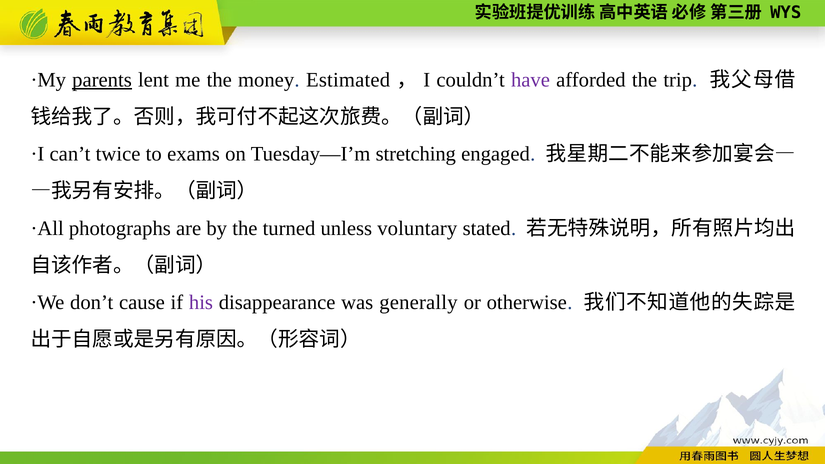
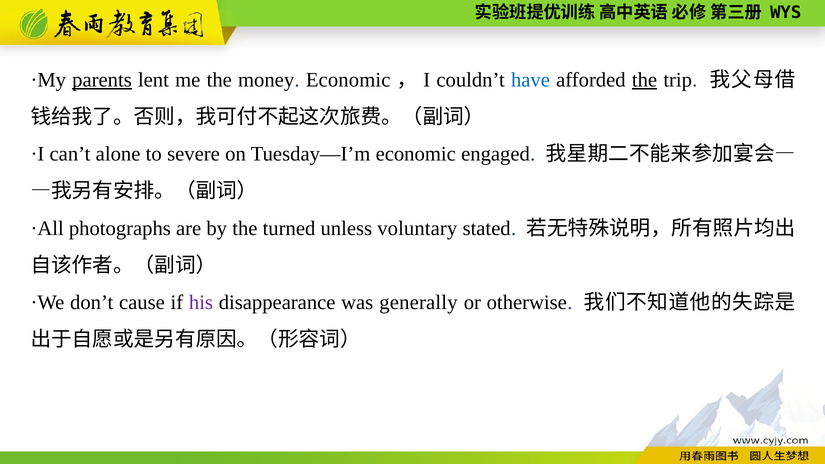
money Estimated: Estimated -> Economic
have colour: purple -> blue
the at (645, 80) underline: none -> present
twice: twice -> alone
exams: exams -> severe
Tuesday—I’m stretching: stretching -> economic
